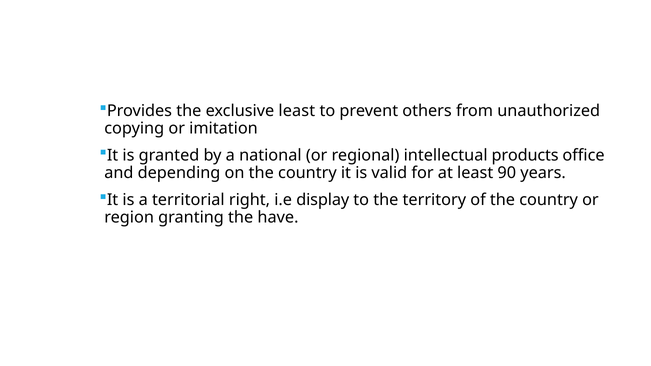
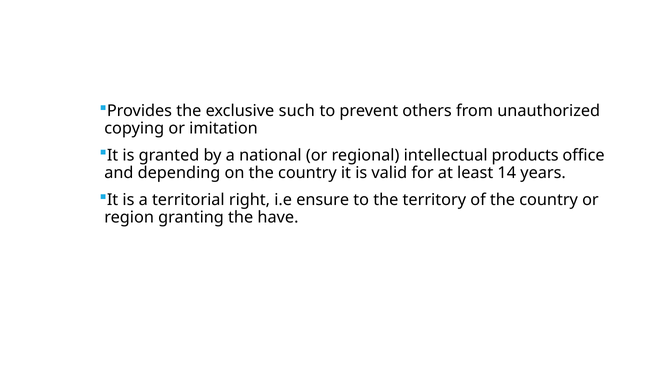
exclusive least: least -> such
90: 90 -> 14
display: display -> ensure
